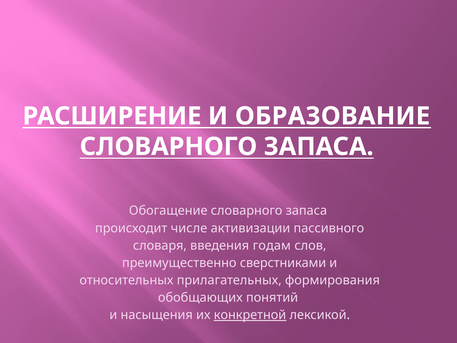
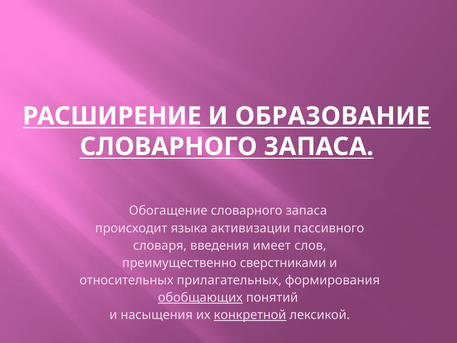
числе: числе -> языка
годам: годам -> имеет
обобщающих underline: none -> present
